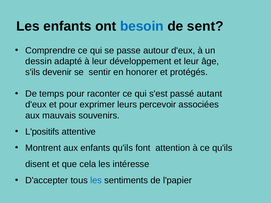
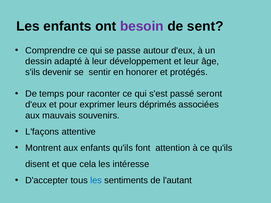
besoin colour: blue -> purple
autant: autant -> seront
percevoir: percevoir -> déprimés
L'positifs: L'positifs -> L'façons
l'papier: l'papier -> l'autant
